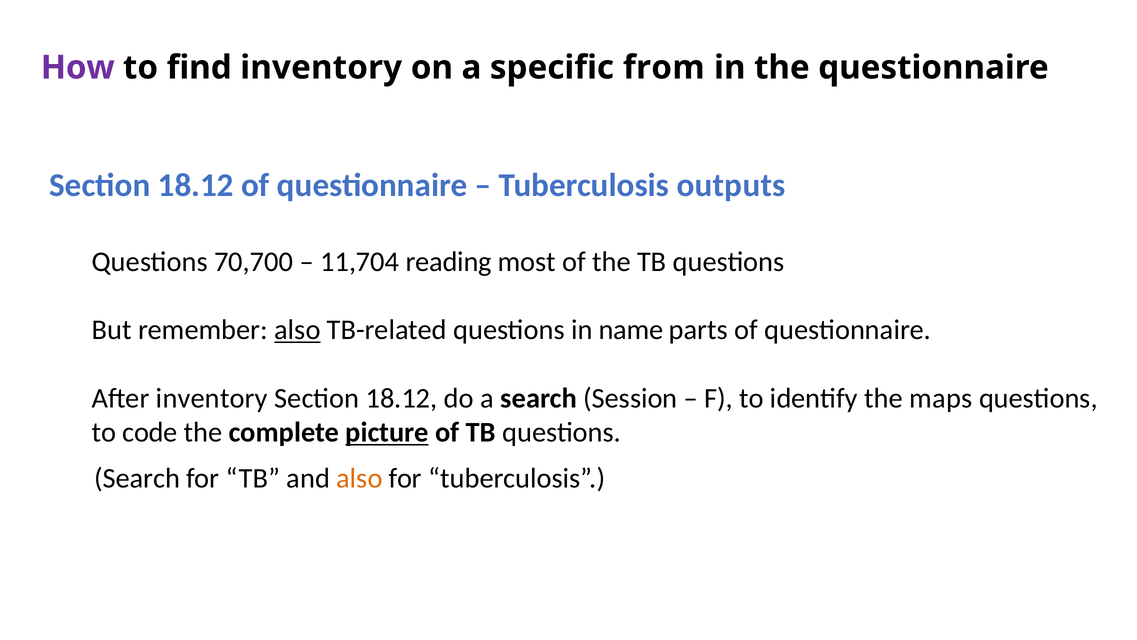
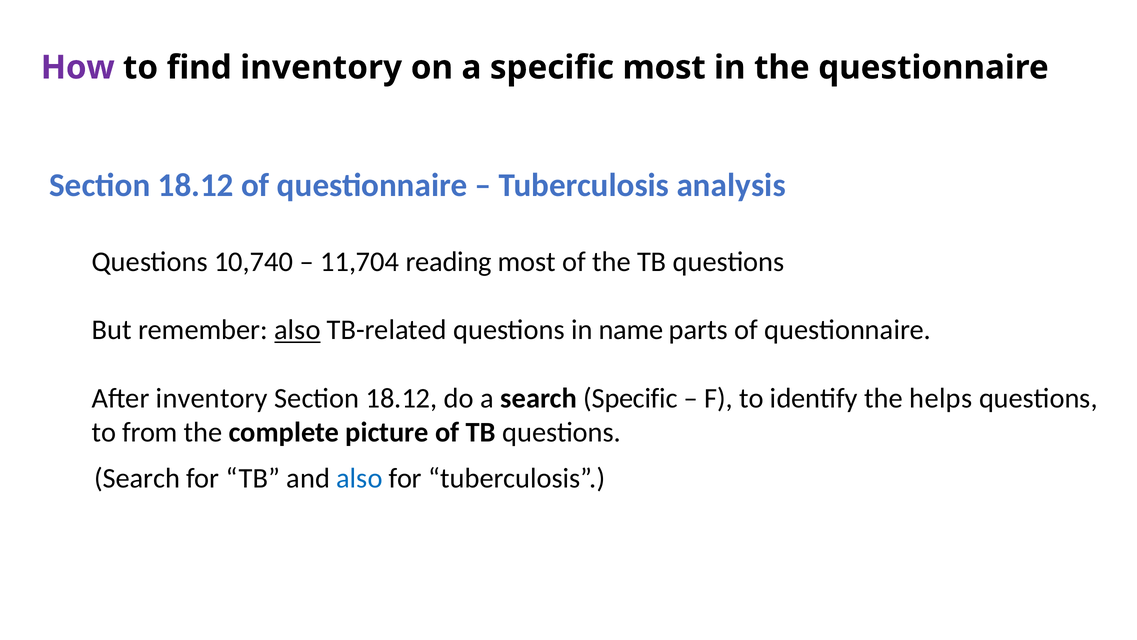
specific from: from -> most
outputs: outputs -> analysis
70,700: 70,700 -> 10,740
search Session: Session -> Specific
maps: maps -> helps
code: code -> from
picture underline: present -> none
also at (359, 478) colour: orange -> blue
